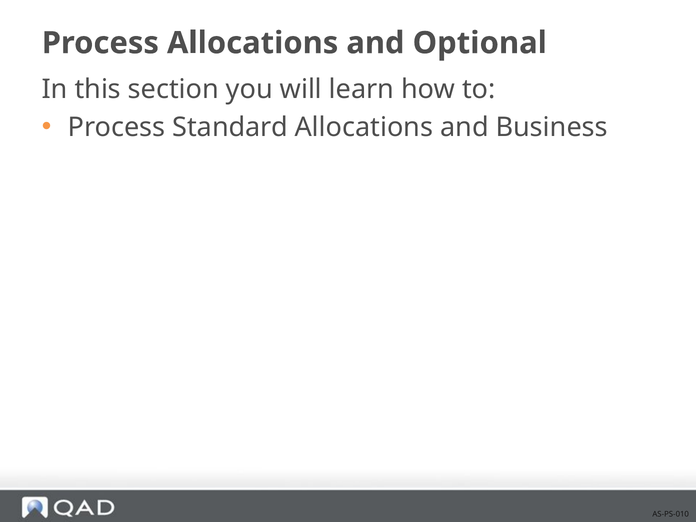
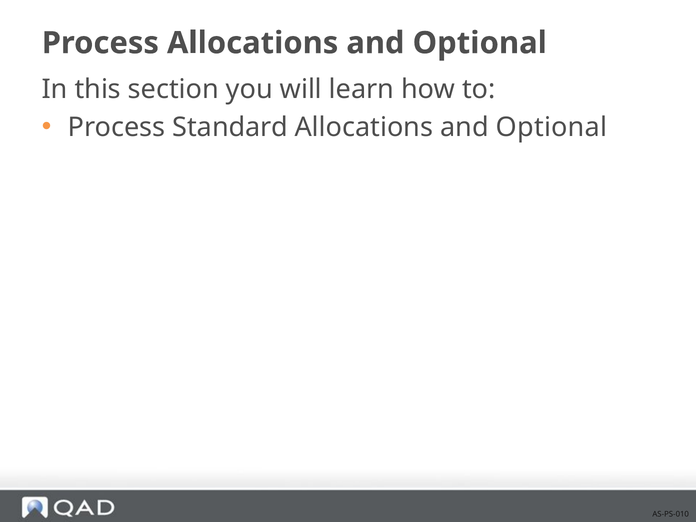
Standard Allocations and Business: Business -> Optional
